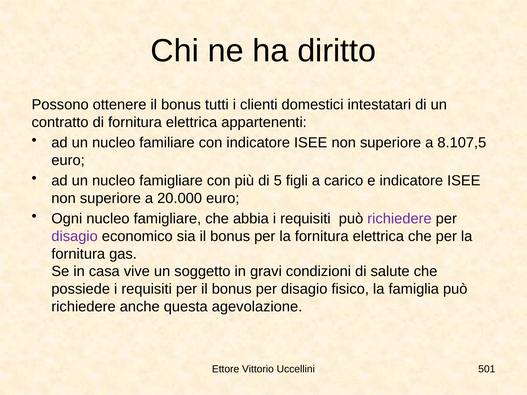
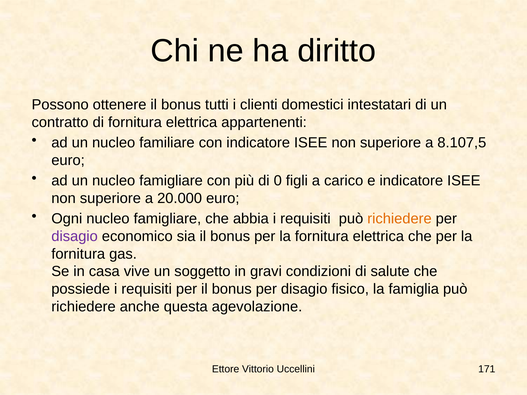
5: 5 -> 0
richiedere at (400, 219) colour: purple -> orange
501: 501 -> 171
